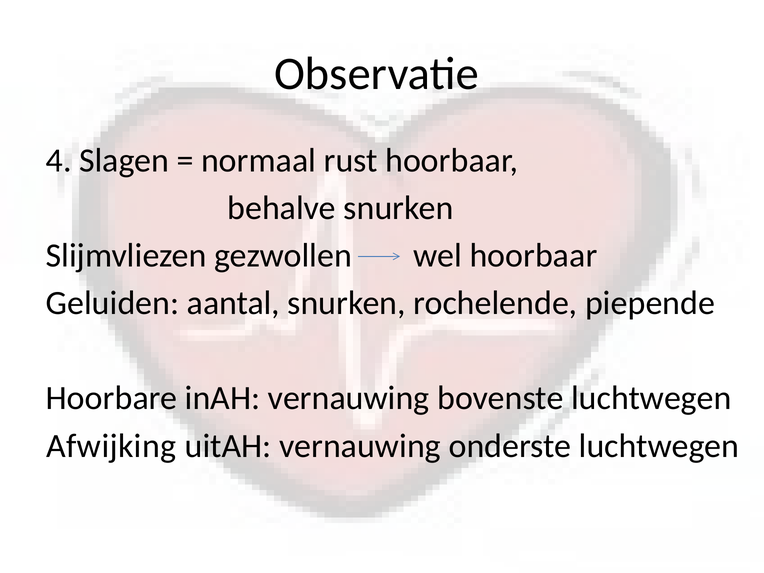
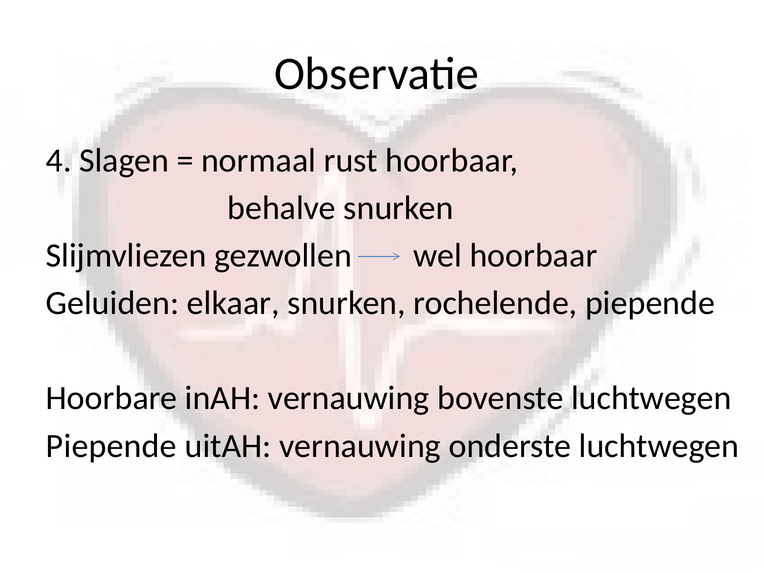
aantal: aantal -> elkaar
Afwijking at (111, 446): Afwijking -> Piepende
